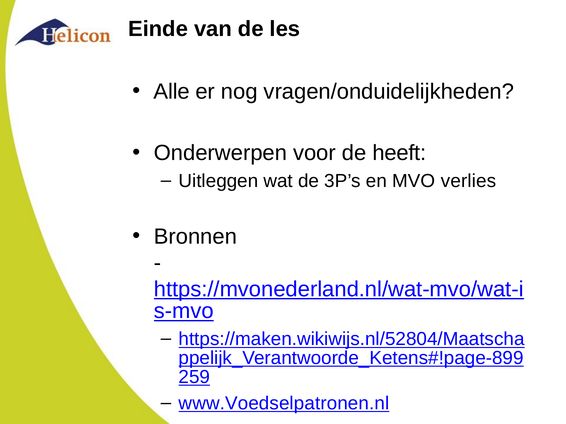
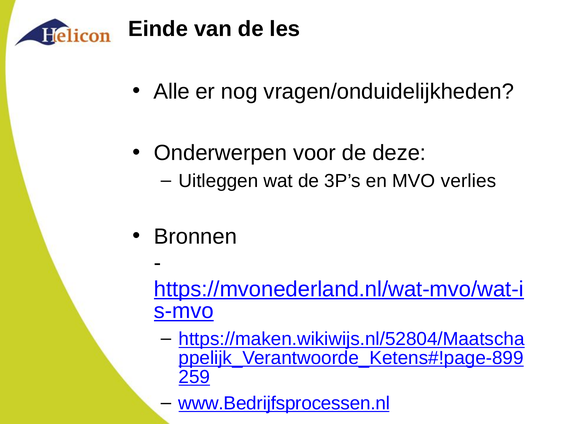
heeft: heeft -> deze
www.Voedselpatronen.nl: www.Voedselpatronen.nl -> www.Bedrijfsprocessen.nl
